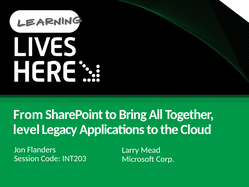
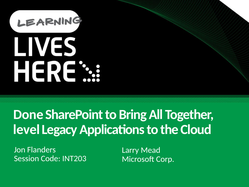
From: From -> Done
